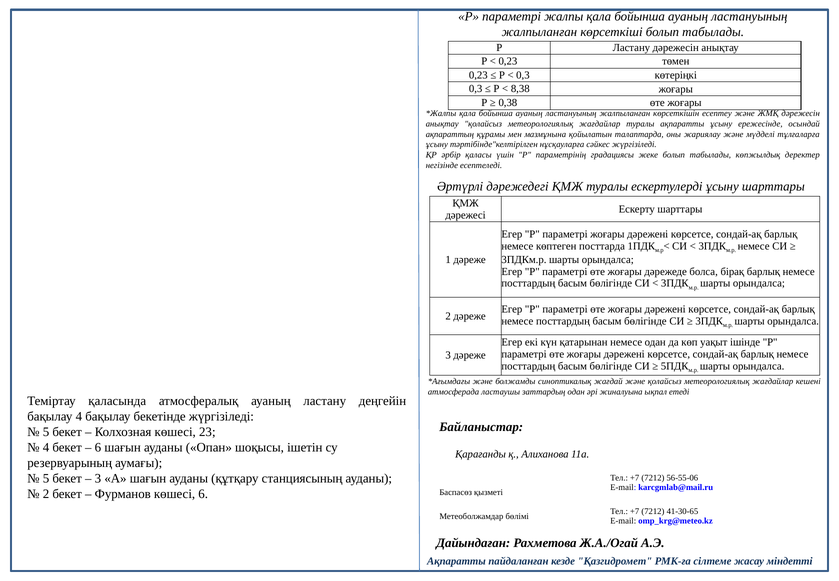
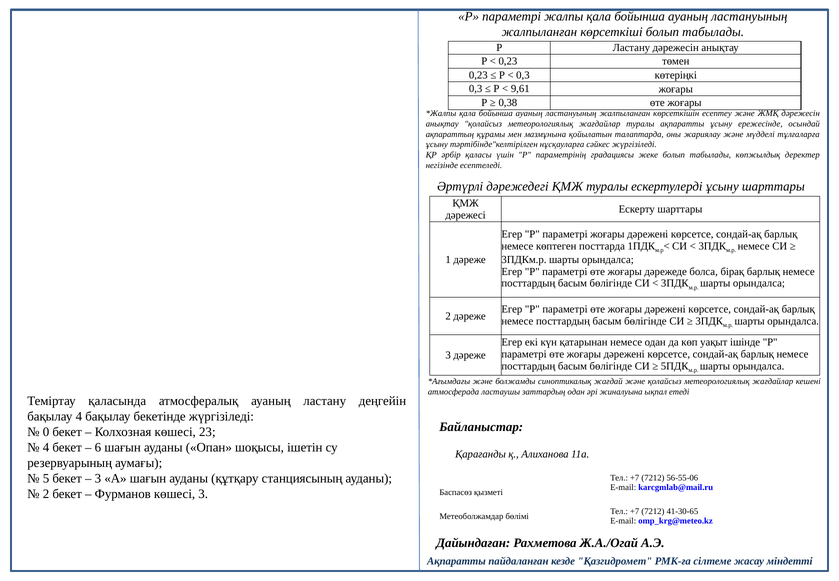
8,38: 8,38 -> 9,61
5 at (46, 432): 5 -> 0
көшесі 6: 6 -> 3
